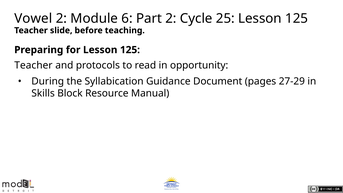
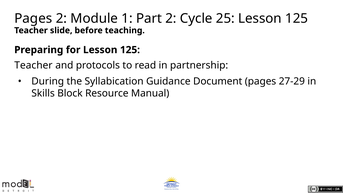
Vowel at (33, 19): Vowel -> Pages
6: 6 -> 1
opportunity: opportunity -> partnership
